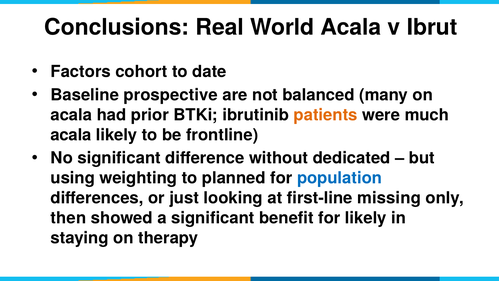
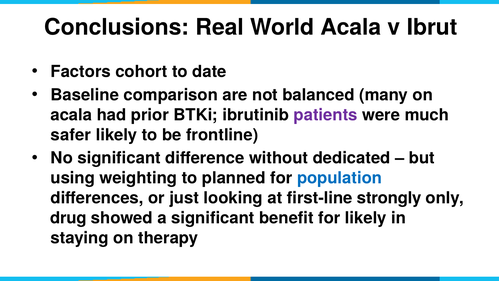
prospective: prospective -> comparison
patients colour: orange -> purple
acala at (71, 135): acala -> safer
missing: missing -> strongly
then: then -> drug
